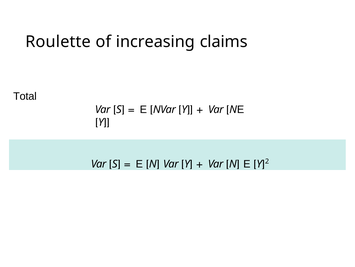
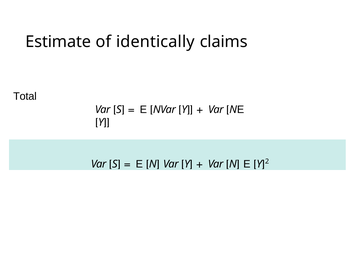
Roulette: Roulette -> Estimate
increasing: increasing -> identically
